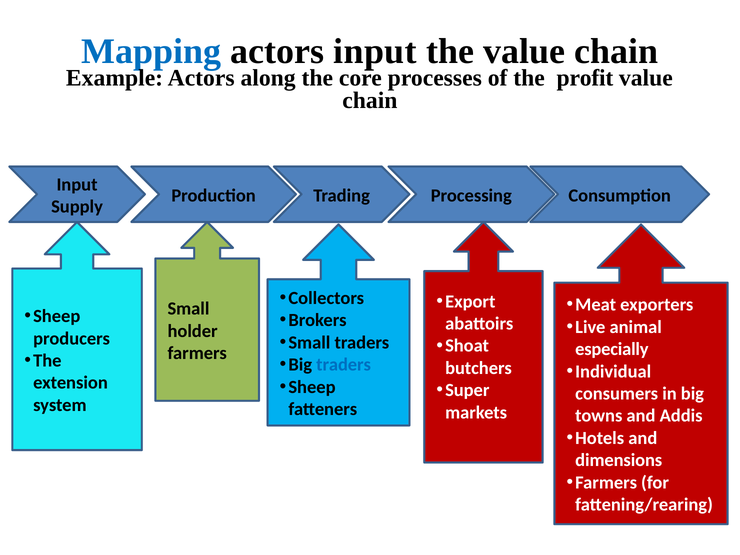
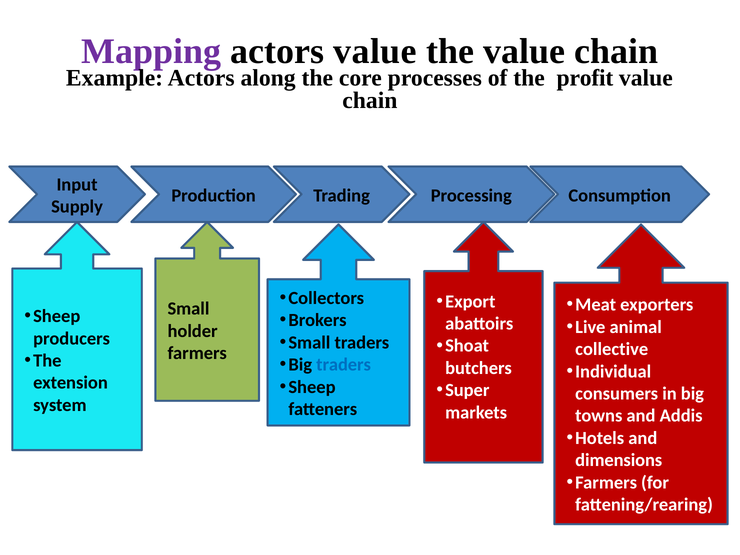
Mapping colour: blue -> purple
actors input: input -> value
especially: especially -> collective
